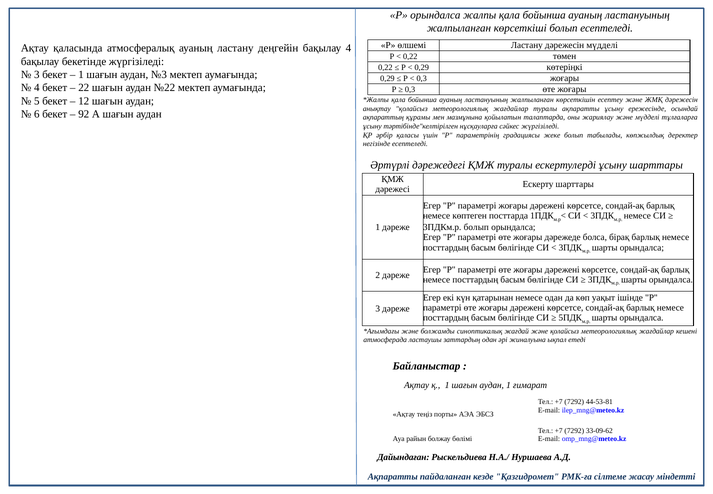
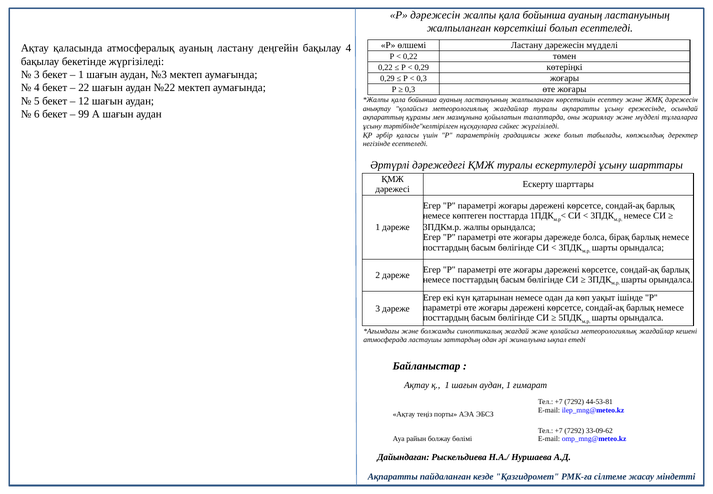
Р орындалса: орындалса -> дәрежесін
92: 92 -> 99
3ПДКм.р болып: болып -> жалпы
